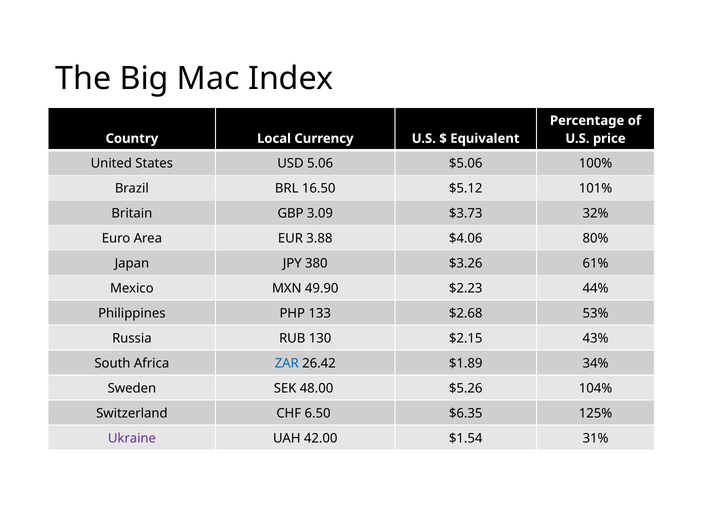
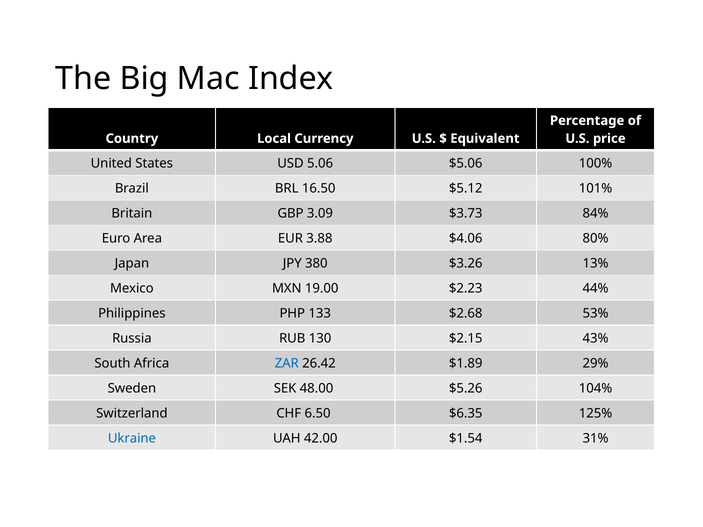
32%: 32% -> 84%
61%: 61% -> 13%
49.90: 49.90 -> 19.00
34%: 34% -> 29%
Ukraine colour: purple -> blue
